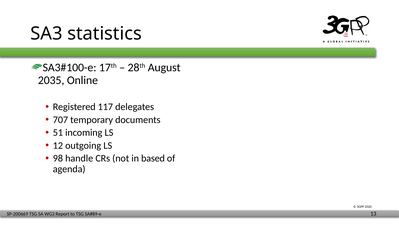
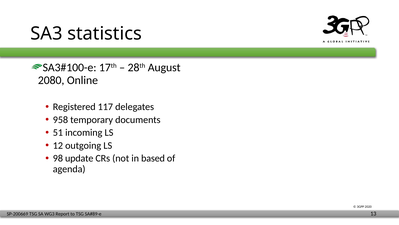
2035: 2035 -> 2080
707: 707 -> 958
handle: handle -> update
